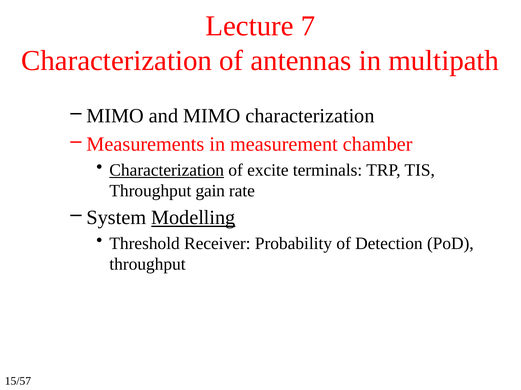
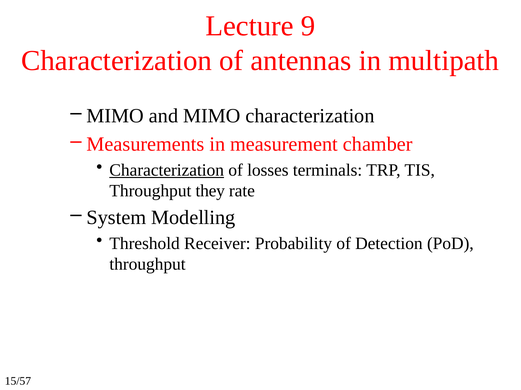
7: 7 -> 9
excite: excite -> losses
gain: gain -> they
Modelling underline: present -> none
